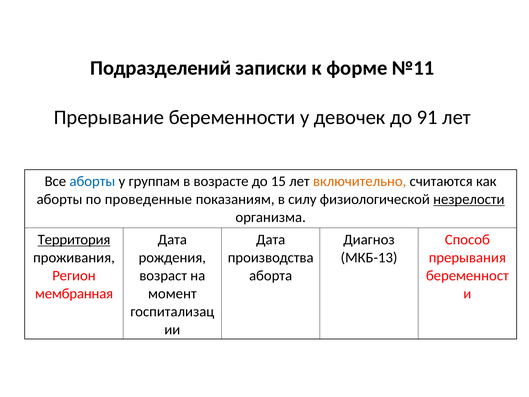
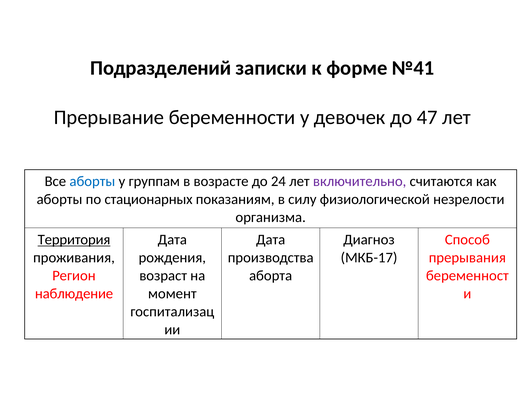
№11: №11 -> №41
91: 91 -> 47
15: 15 -> 24
включительно colour: orange -> purple
проведенные: проведенные -> стационарных
незрелости underline: present -> none
МКБ-13: МКБ-13 -> МКБ-17
мембранная: мембранная -> наблюдение
